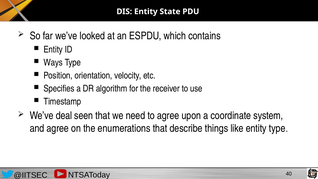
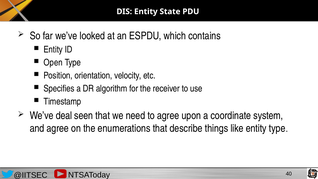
Ways: Ways -> Open
